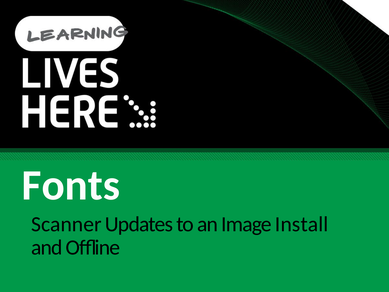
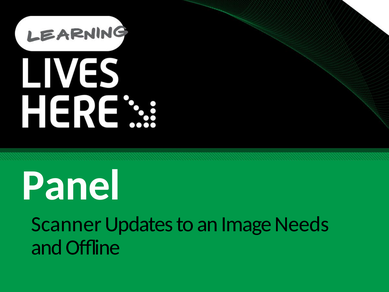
Fonts: Fonts -> Panel
Install: Install -> Needs
